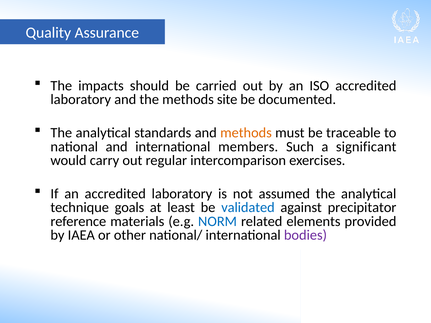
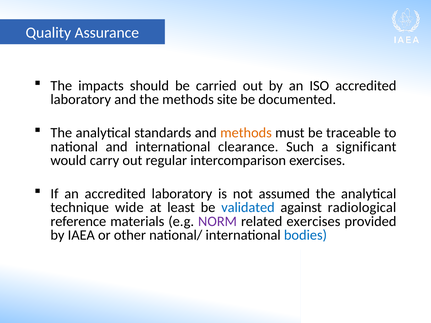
members: members -> clearance
goals: goals -> wide
precipitator: precipitator -> radiological
NORM colour: blue -> purple
related elements: elements -> exercises
bodies colour: purple -> blue
